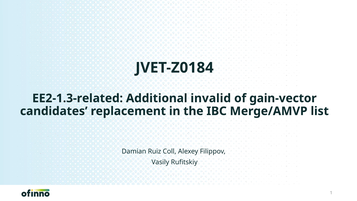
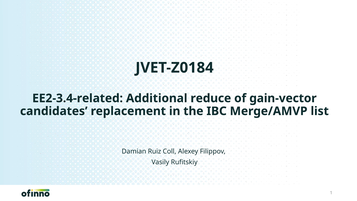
EE2-1.3-related: EE2-1.3-related -> EE2-3.4-related
invalid: invalid -> reduce
